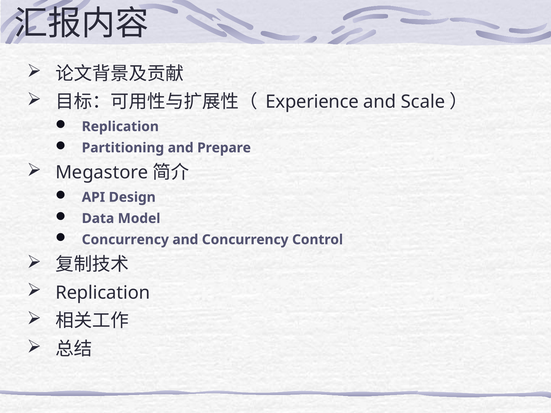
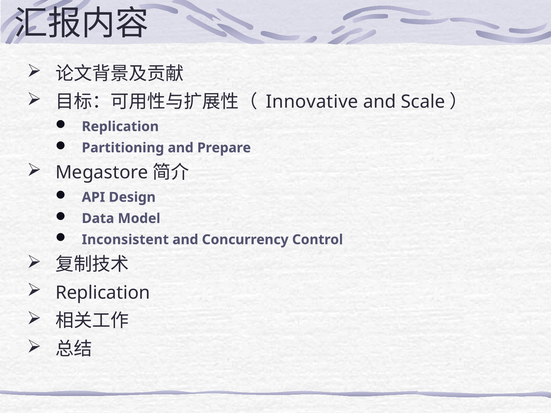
Experience: Experience -> Innovative
Concurrency at (125, 240): Concurrency -> Inconsistent
